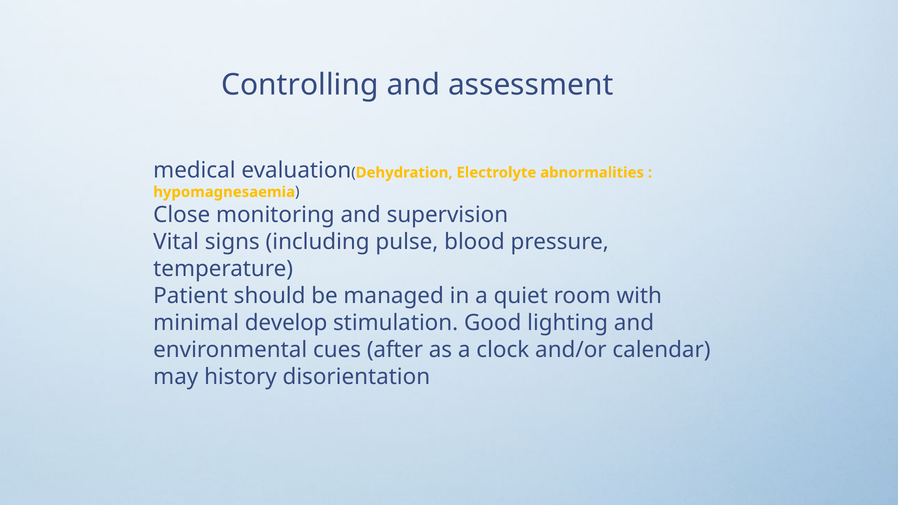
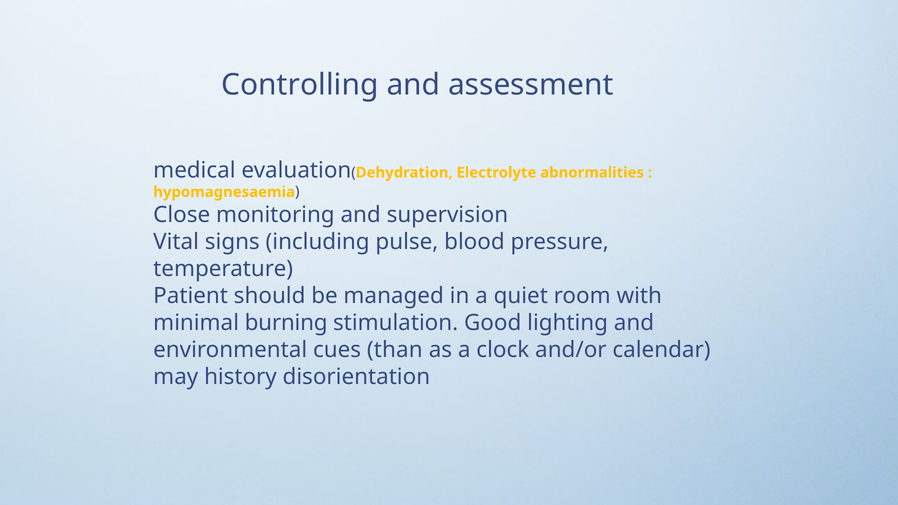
develop: develop -> burning
after: after -> than
